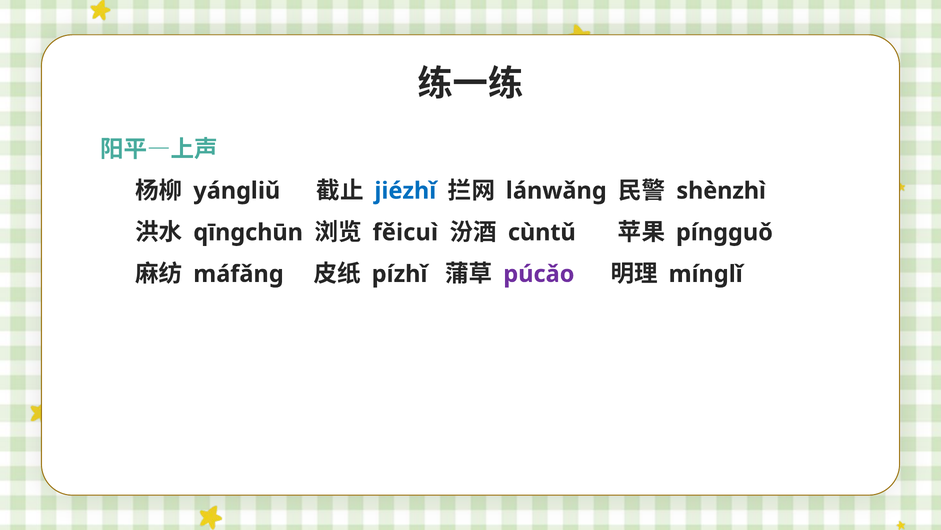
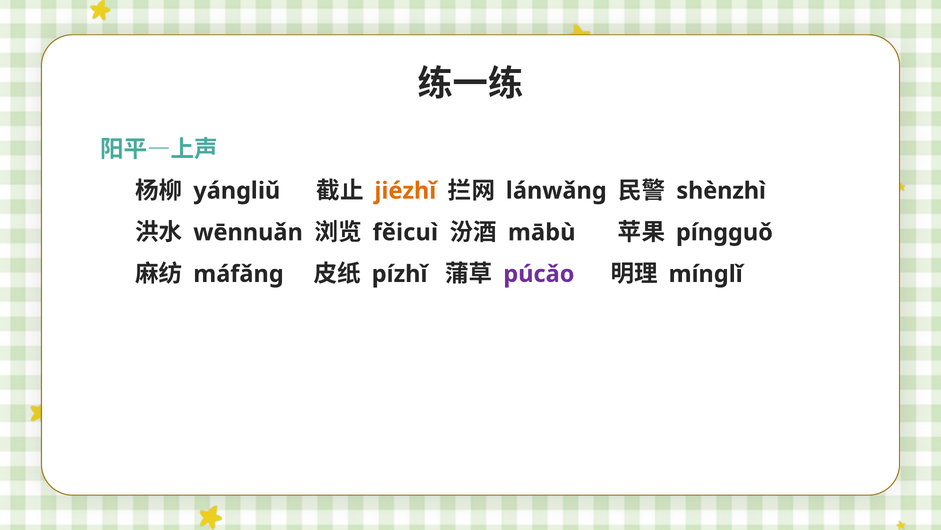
jiézhǐ colour: blue -> orange
qīngchūn: qīngchūn -> wēnnuǎn
cùntǔ: cùntǔ -> mābù
